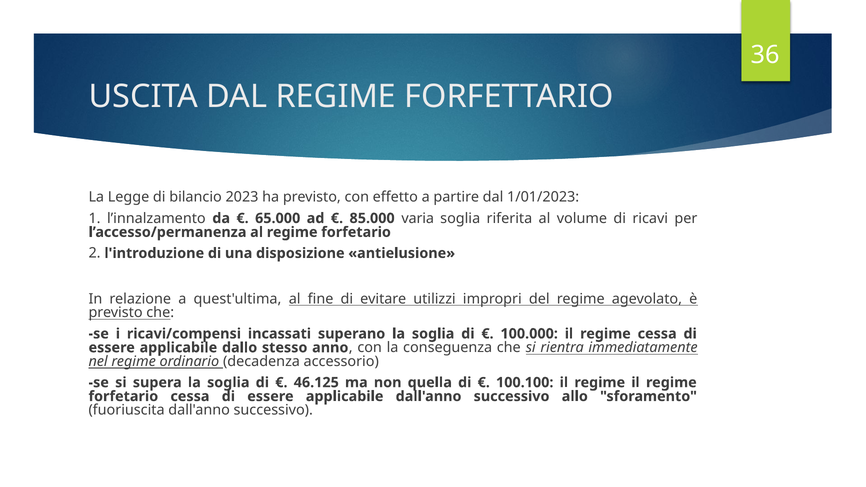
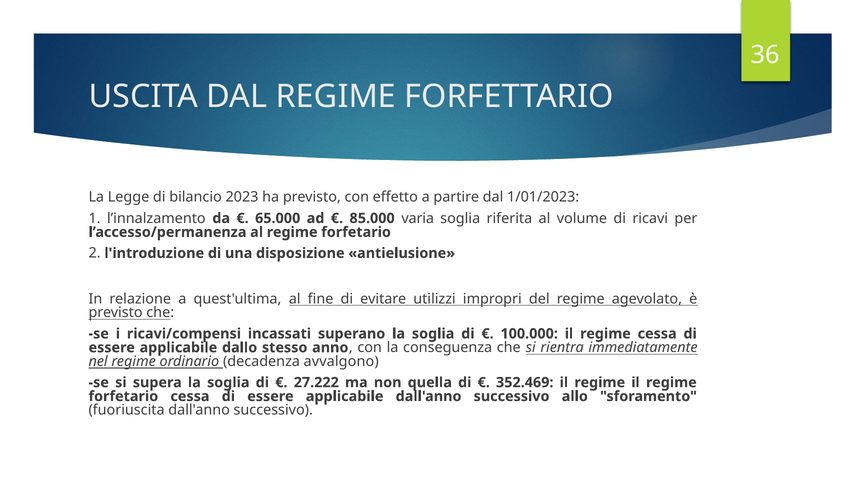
accessorio: accessorio -> avvalgono
46.125: 46.125 -> 27.222
100.100: 100.100 -> 352.469
